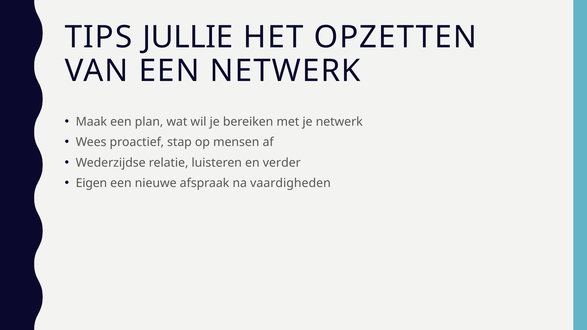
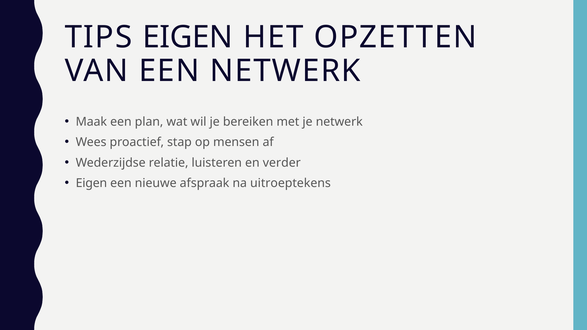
TIPS JULLIE: JULLIE -> EIGEN
vaardigheden: vaardigheden -> uitroeptekens
